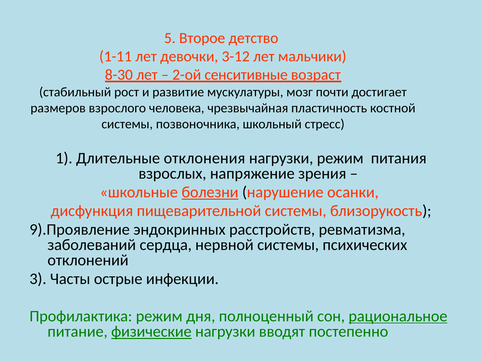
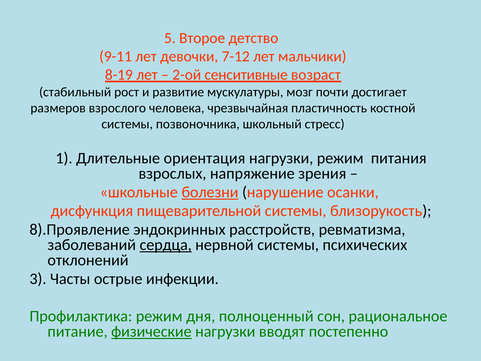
1-11: 1-11 -> 9-11
3-12: 3-12 -> 7-12
8-30: 8-30 -> 8-19
отклонения: отклонения -> ориентация
9).Проявление: 9).Проявление -> 8).Проявление
сердца underline: none -> present
рациональное underline: present -> none
